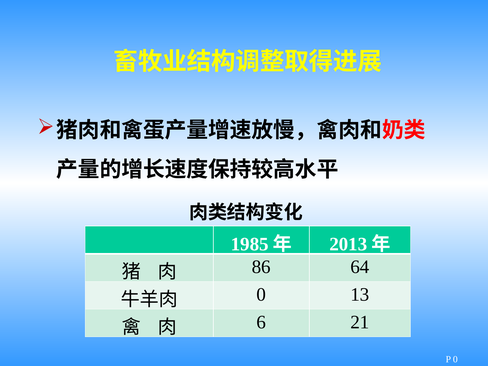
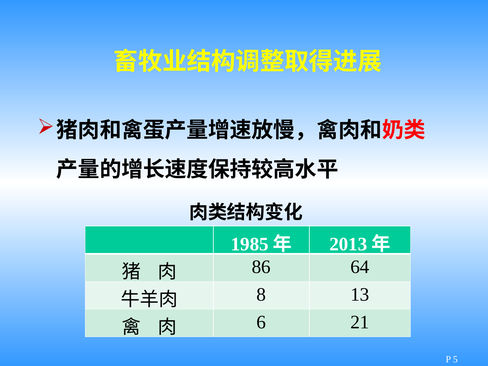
0 at (261, 295): 0 -> 8
P 0: 0 -> 5
